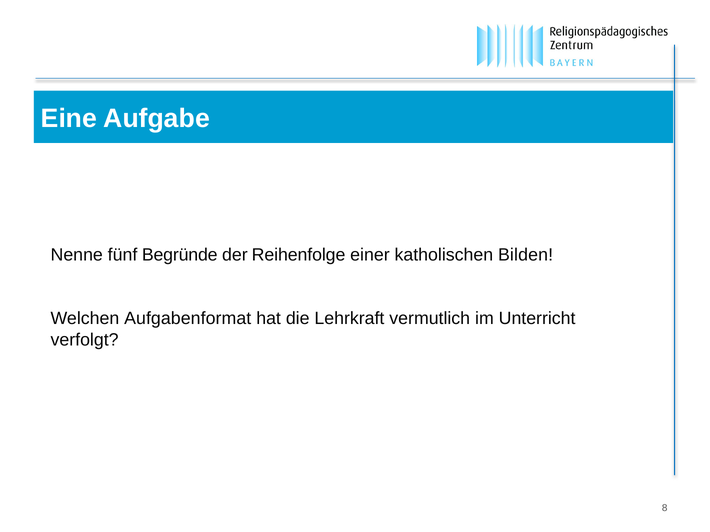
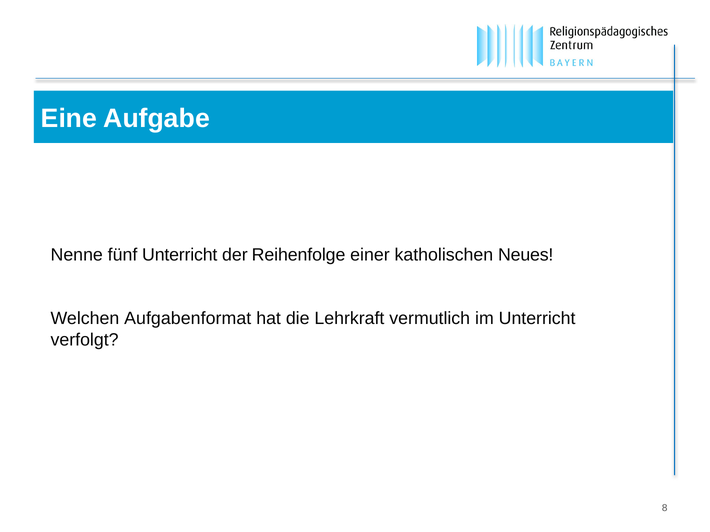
fünf Begründe: Begründe -> Unterricht
Bilden: Bilden -> Neues
